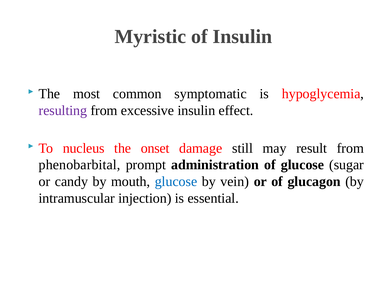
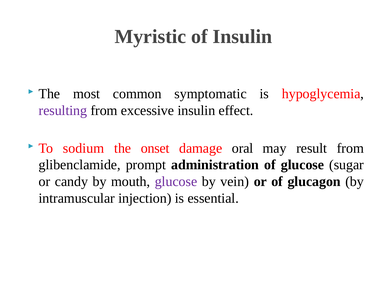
nucleus: nucleus -> sodium
still: still -> oral
phenobarbital: phenobarbital -> glibenclamide
glucose at (176, 181) colour: blue -> purple
